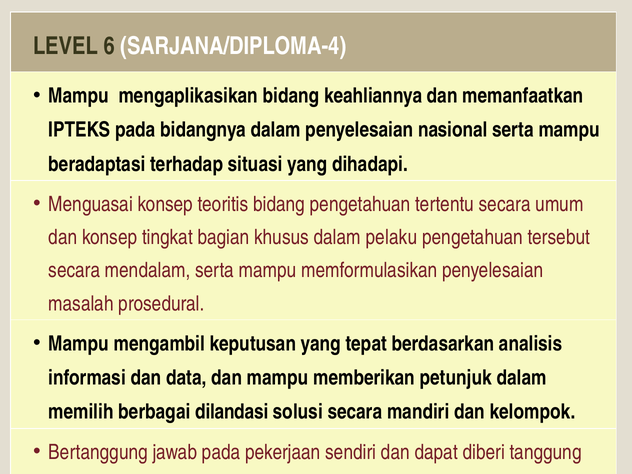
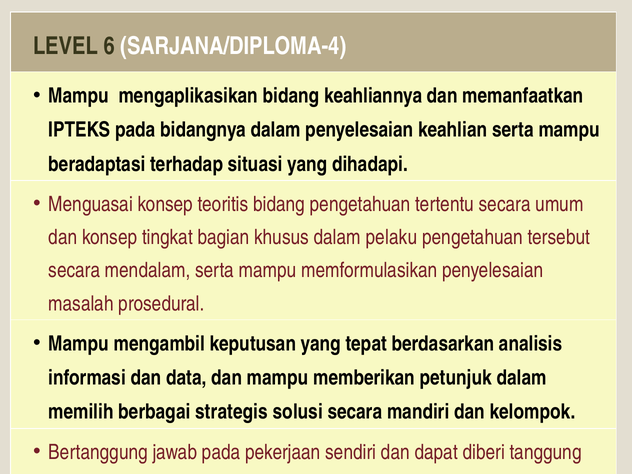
nasional: nasional -> keahlian
dilandasi: dilandasi -> strategis
